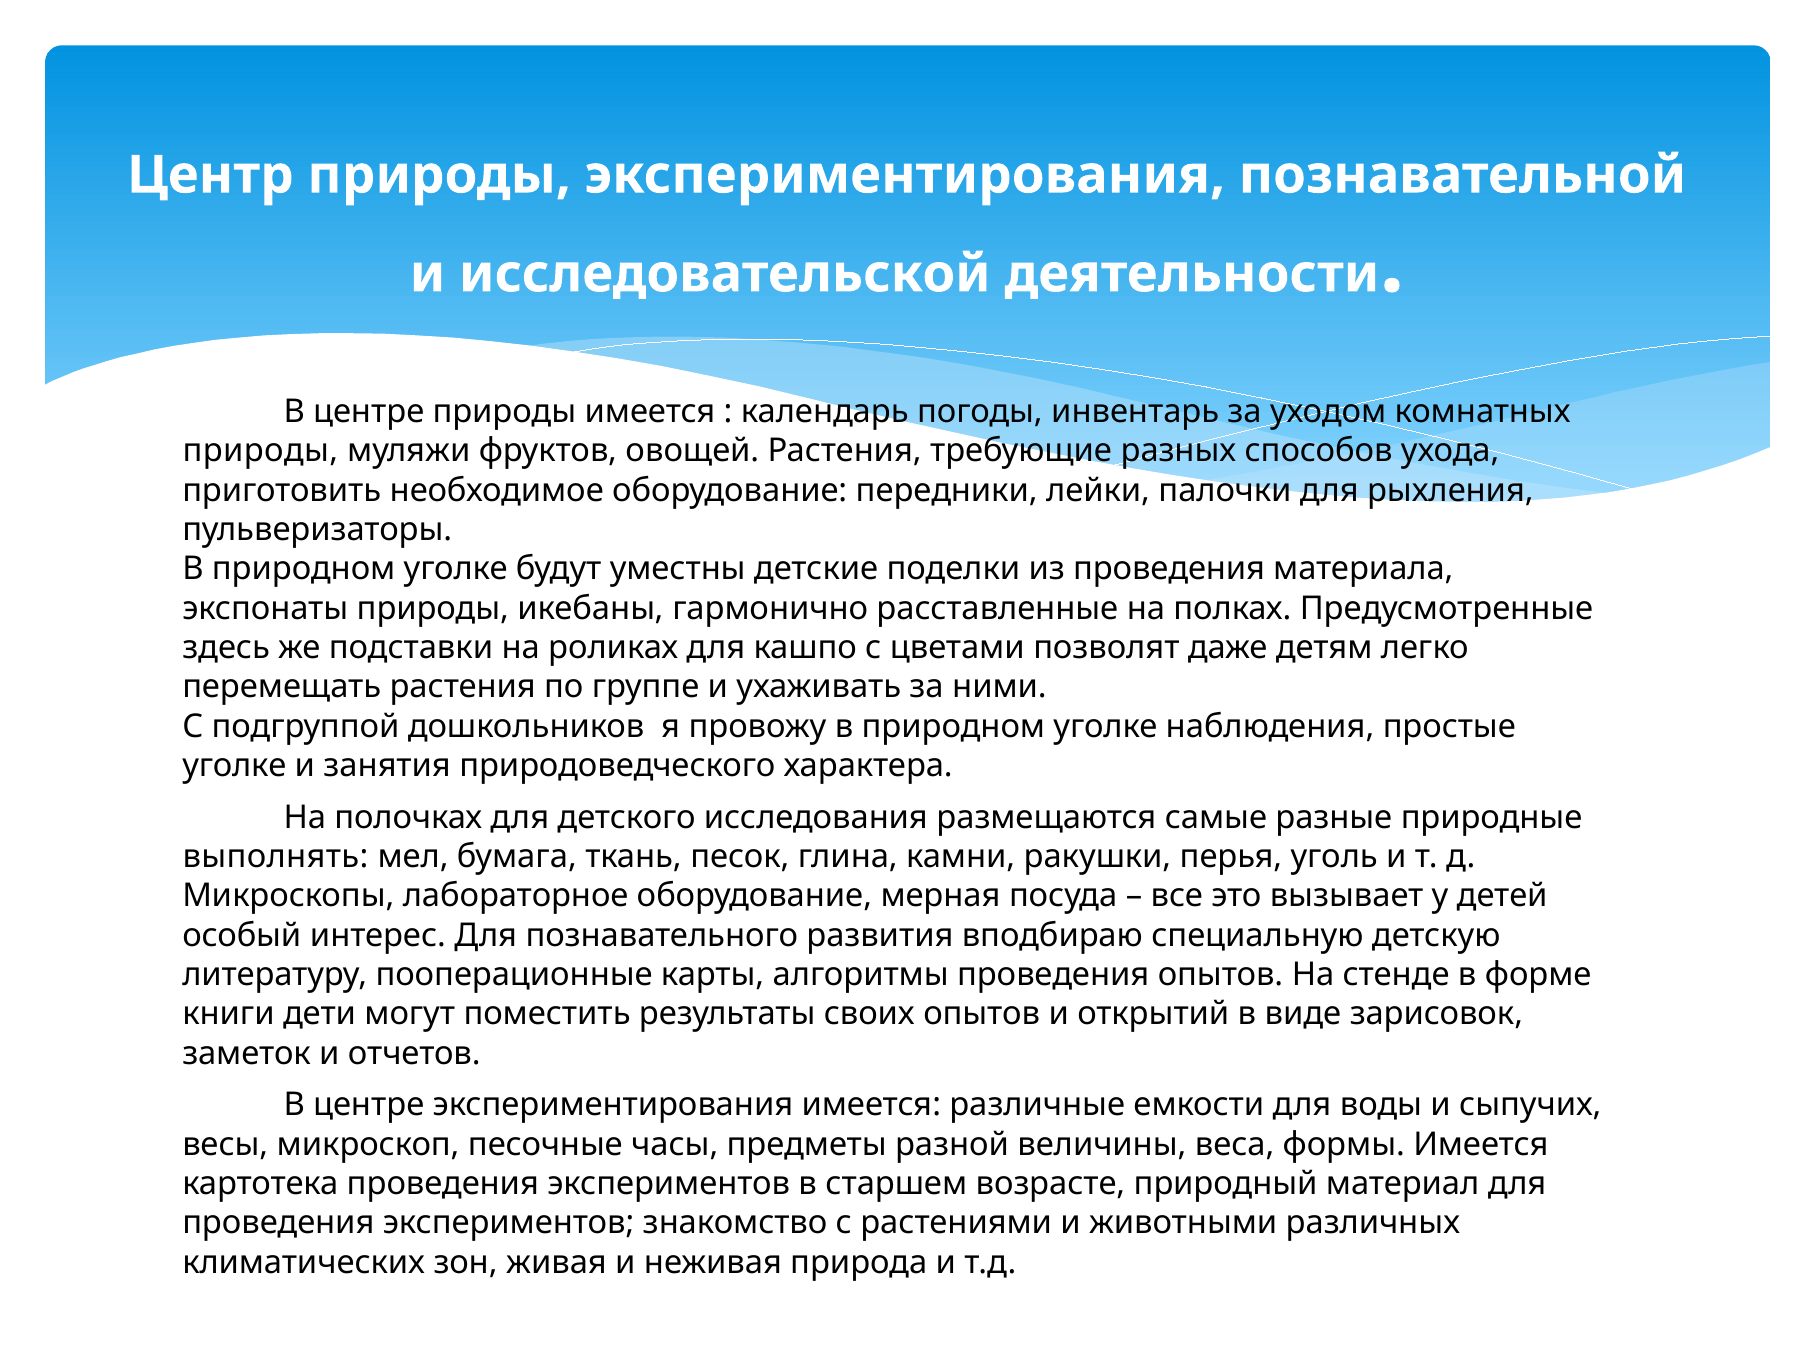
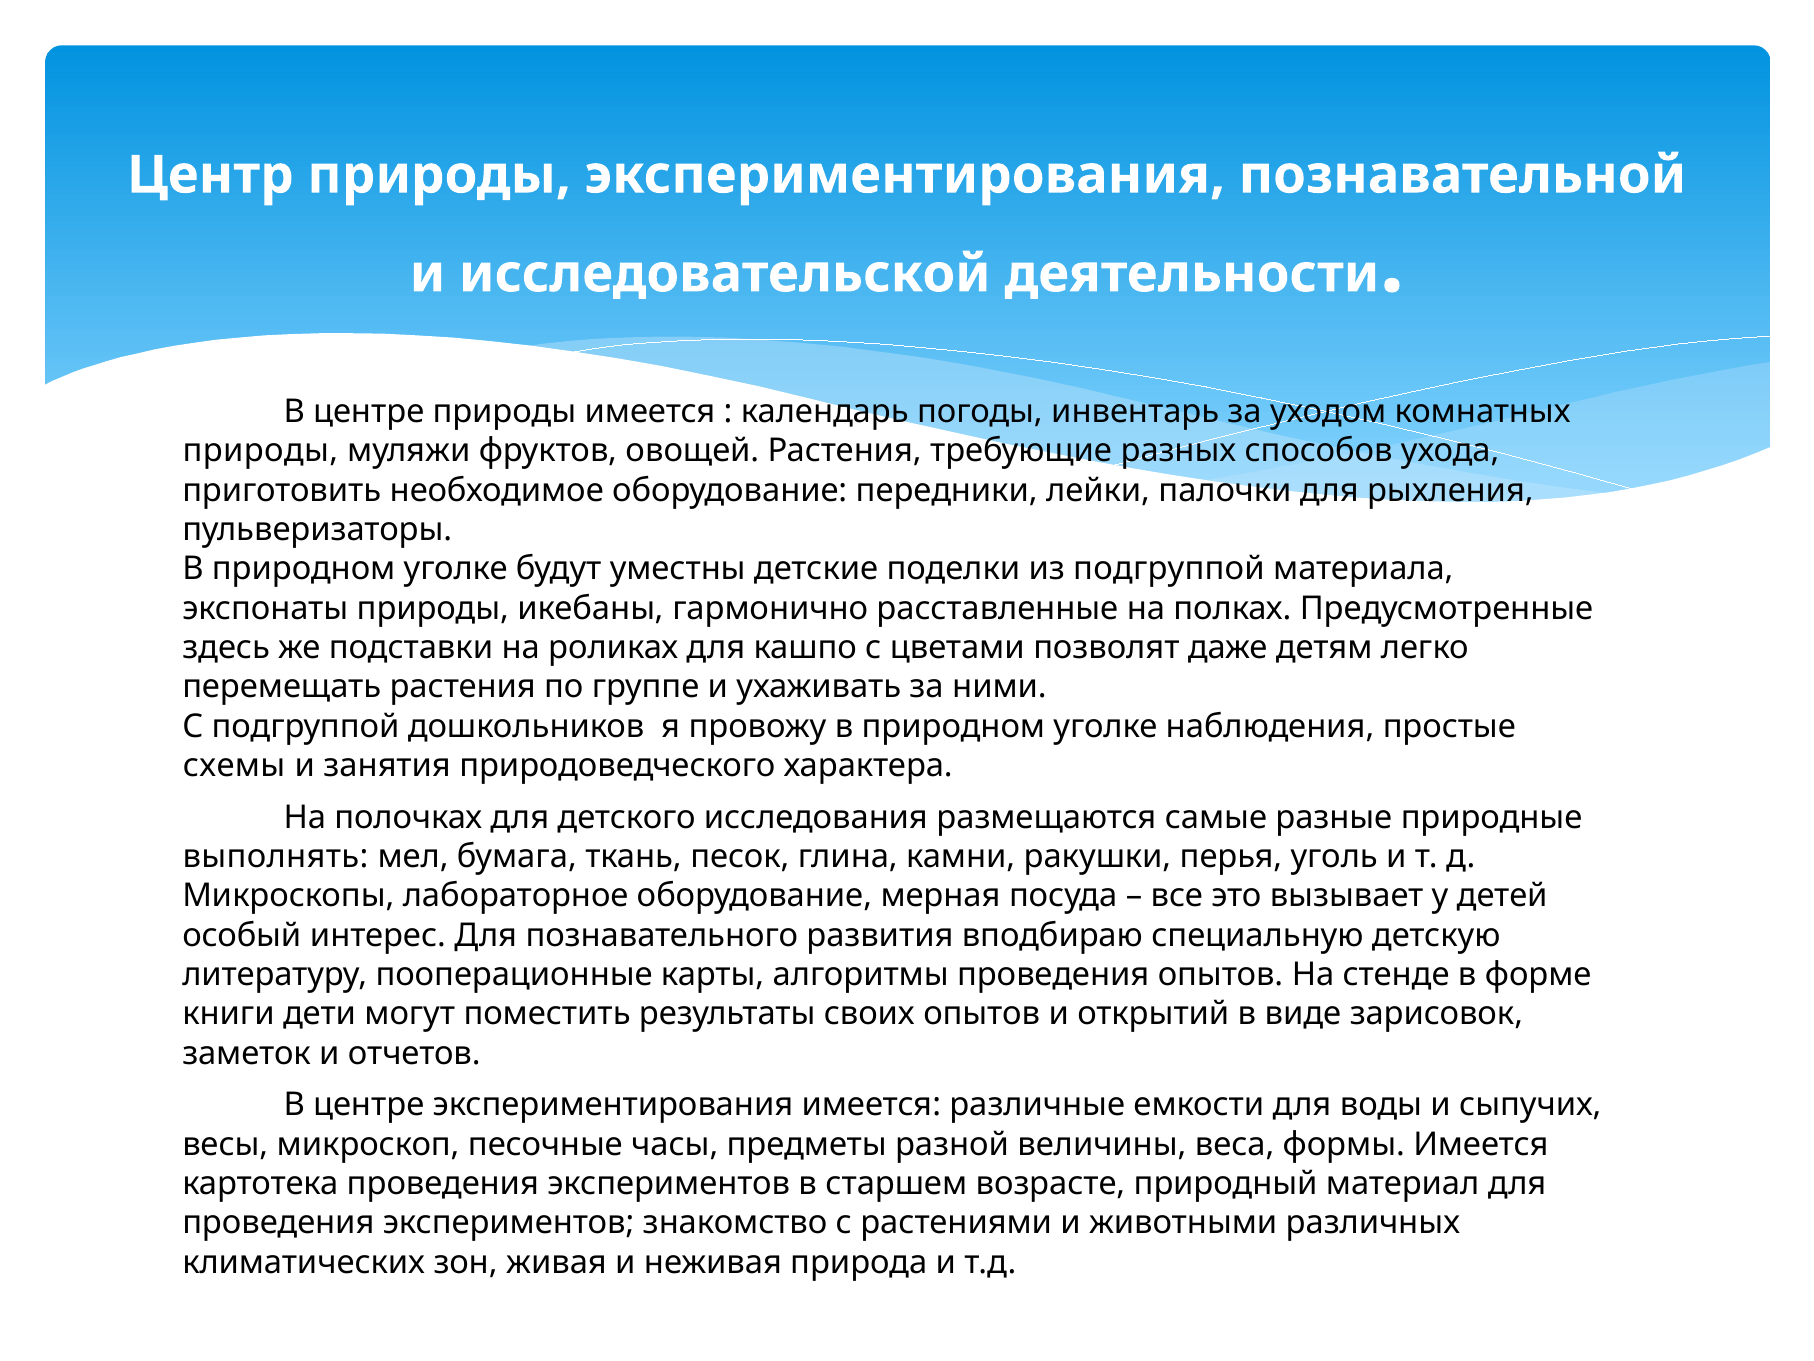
из проведения: проведения -> подгруппой
уголке at (234, 765): уголке -> схемы
